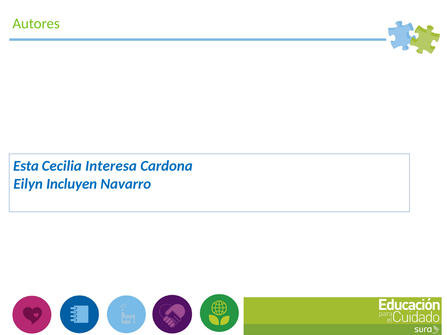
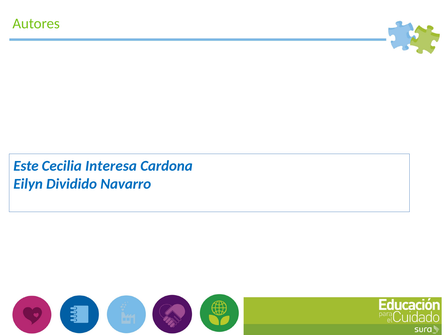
Esta: Esta -> Este
Incluyen: Incluyen -> Dividido
